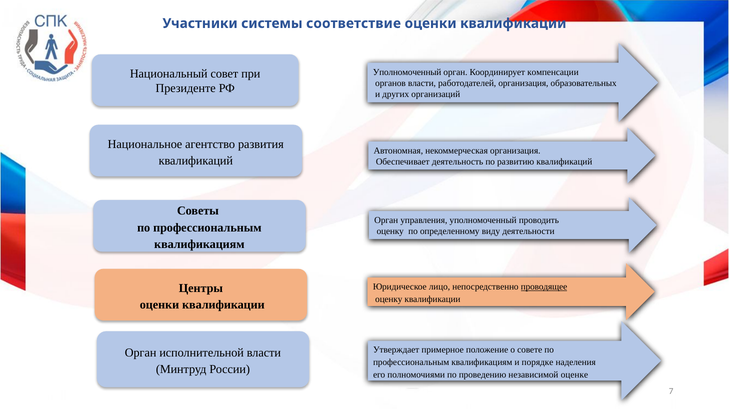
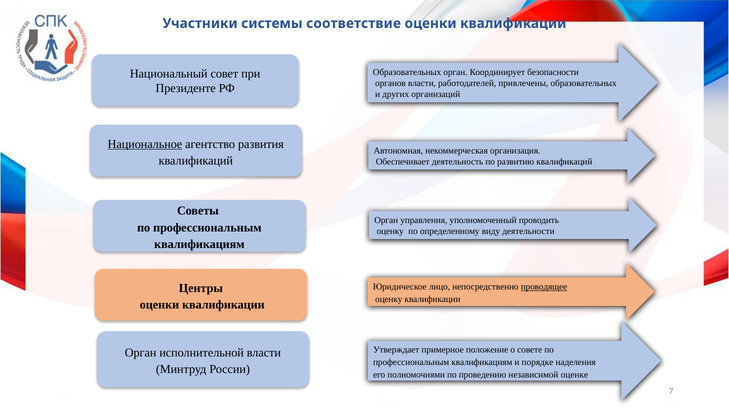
Уполномоченный at (407, 72): Уполномоченный -> Образовательных
компенсации: компенсации -> безопасности
работодателей организация: организация -> привлечены
Национальное underline: none -> present
